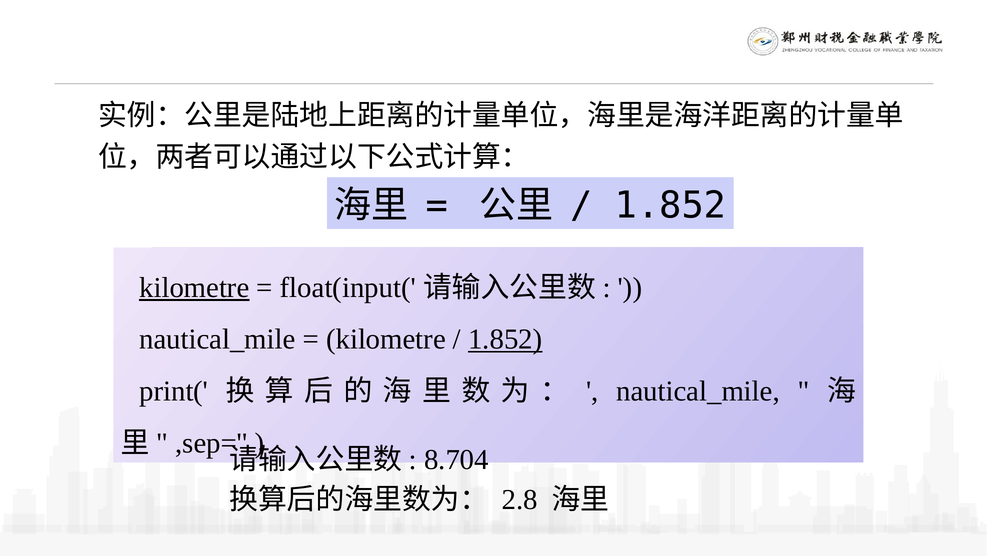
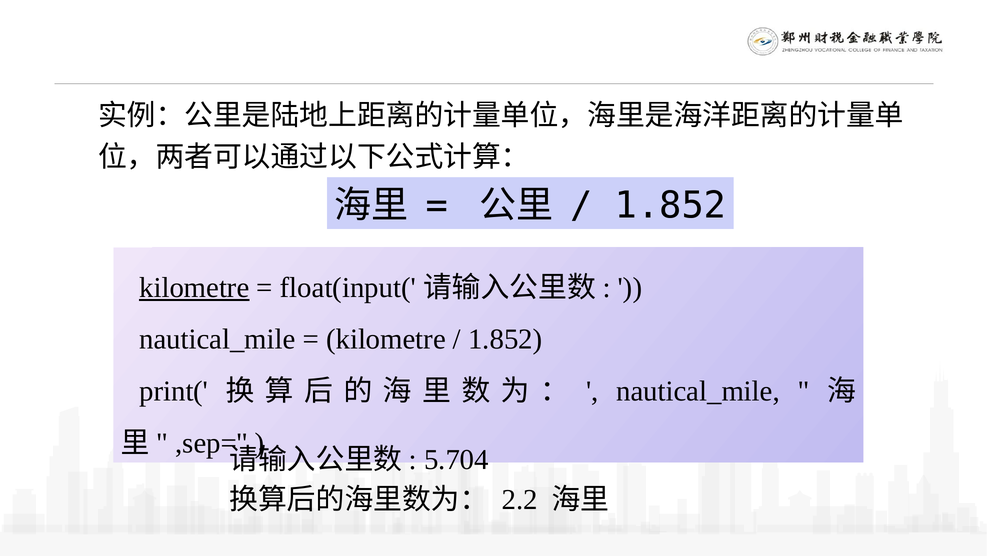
1.852 at (505, 339) underline: present -> none
8.704: 8.704 -> 5.704
2.8: 2.8 -> 2.2
